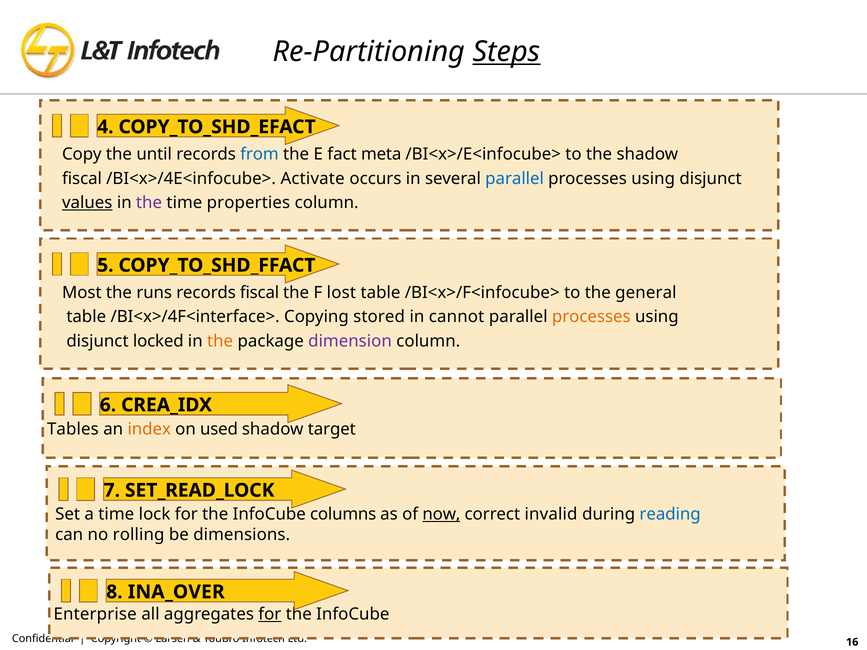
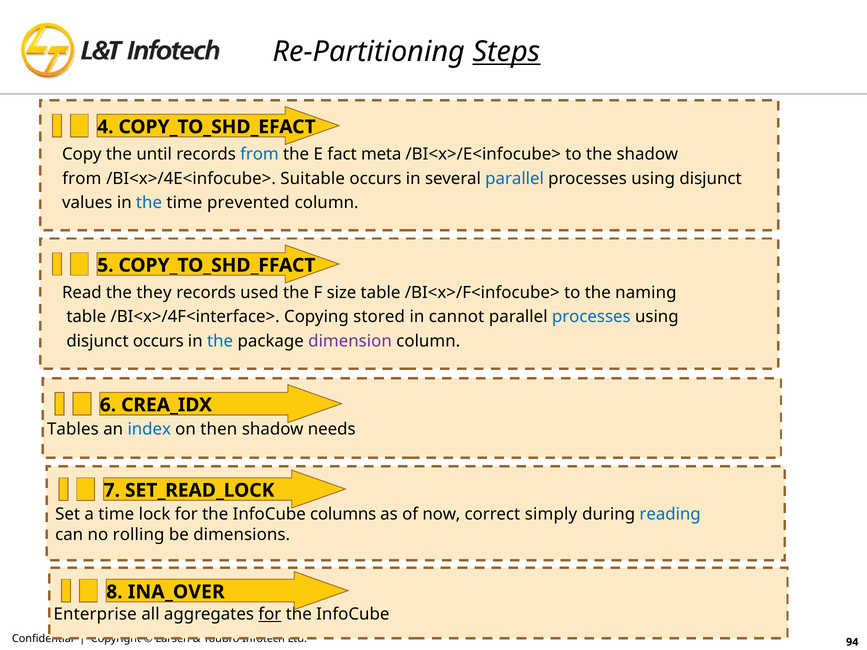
fiscal at (82, 179): fiscal -> from
Activate: Activate -> Suitable
values underline: present -> none
the at (149, 203) colour: purple -> blue
properties: properties -> prevented
Most: Most -> Read
runs: runs -> they
records fiscal: fiscal -> used
lost: lost -> size
general: general -> naming
processes at (591, 317) colour: orange -> blue
disjunct locked: locked -> occurs
the at (220, 341) colour: orange -> blue
index colour: orange -> blue
used: used -> then
target: target -> needs
now underline: present -> none
invalid: invalid -> simply
16: 16 -> 94
